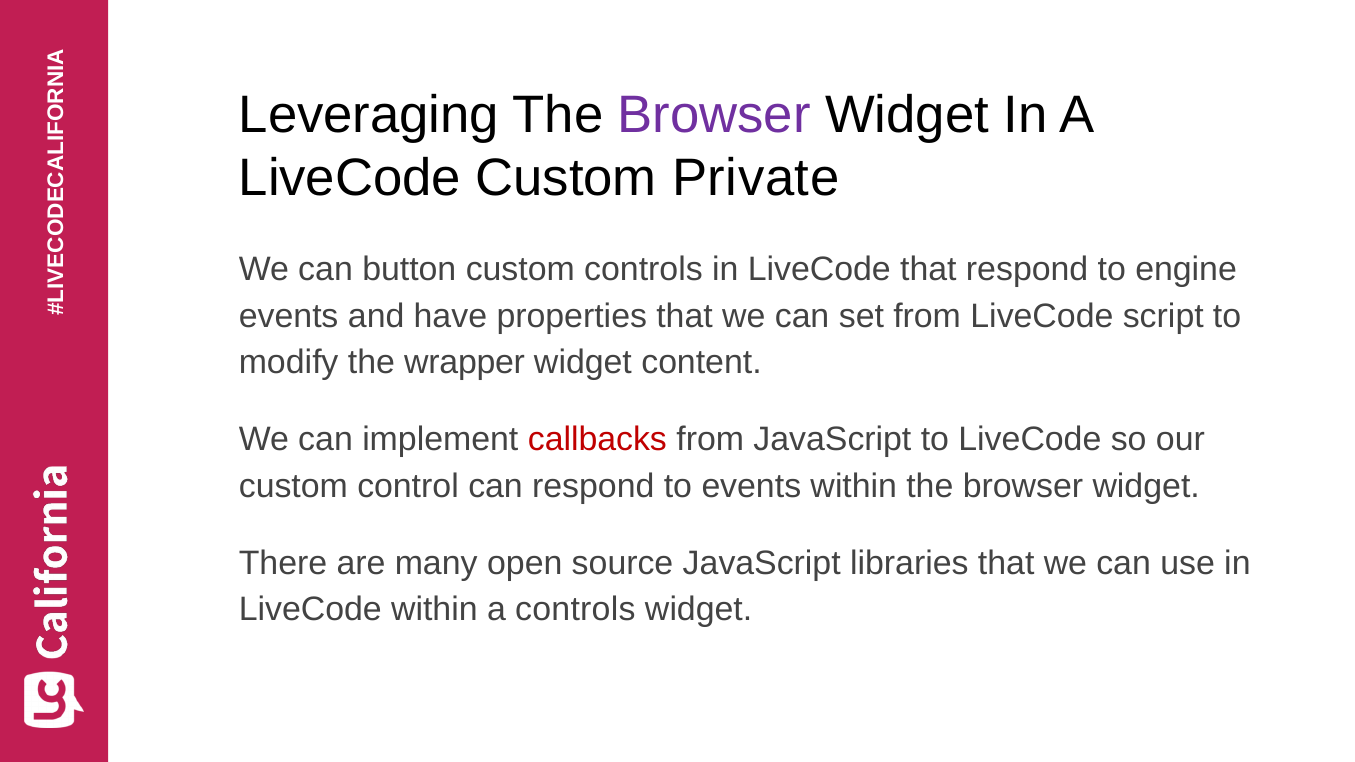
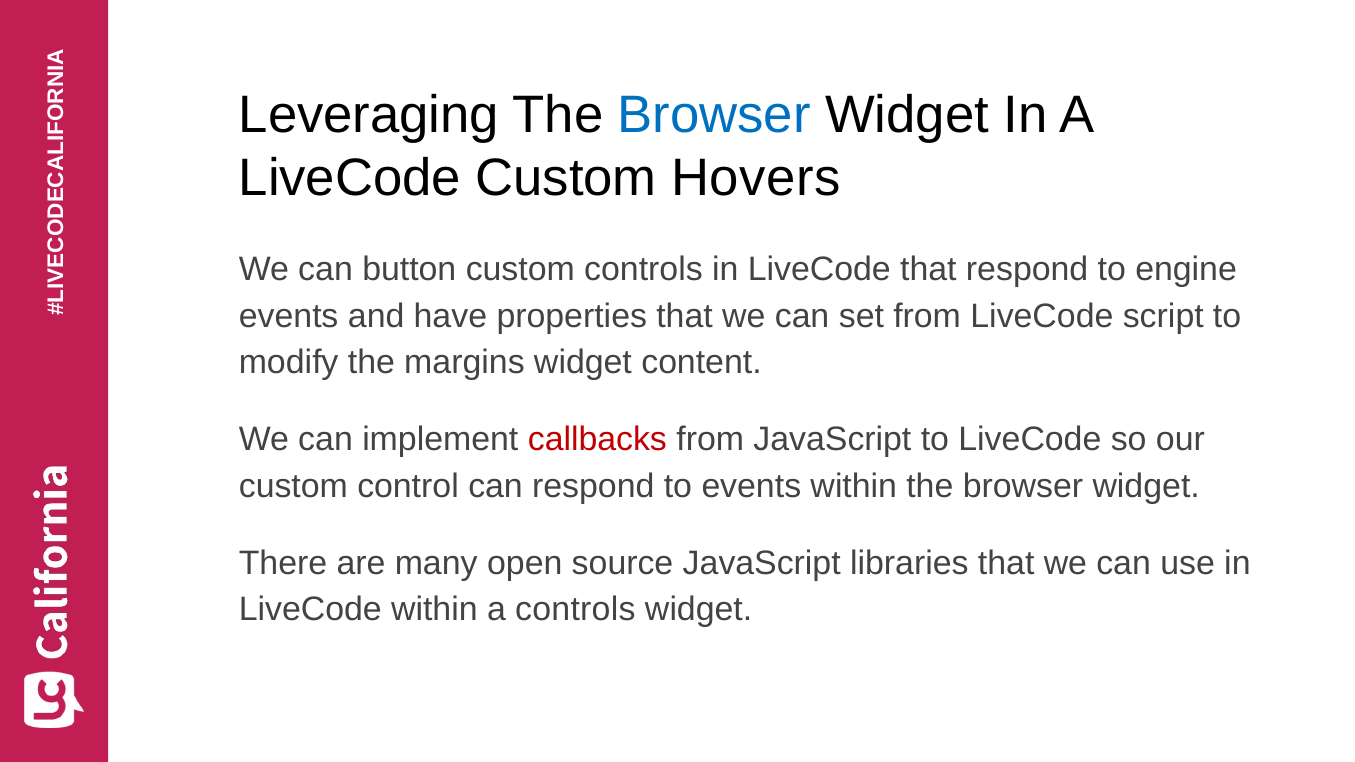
Browser at (714, 115) colour: purple -> blue
Private: Private -> Hovers
wrapper: wrapper -> margins
